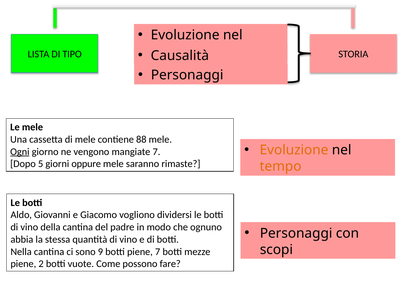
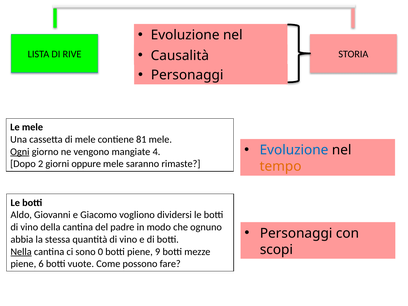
TIPO: TIPO -> RIVE
88: 88 -> 81
Evoluzione at (294, 150) colour: orange -> blue
mangiate 7: 7 -> 4
5: 5 -> 2
Nella underline: none -> present
9: 9 -> 0
piene 7: 7 -> 9
2: 2 -> 6
